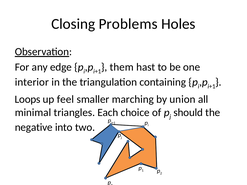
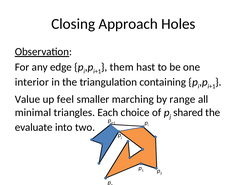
Problems: Problems -> Approach
Loops: Loops -> Value
union: union -> range
should: should -> shared
negative: negative -> evaluate
